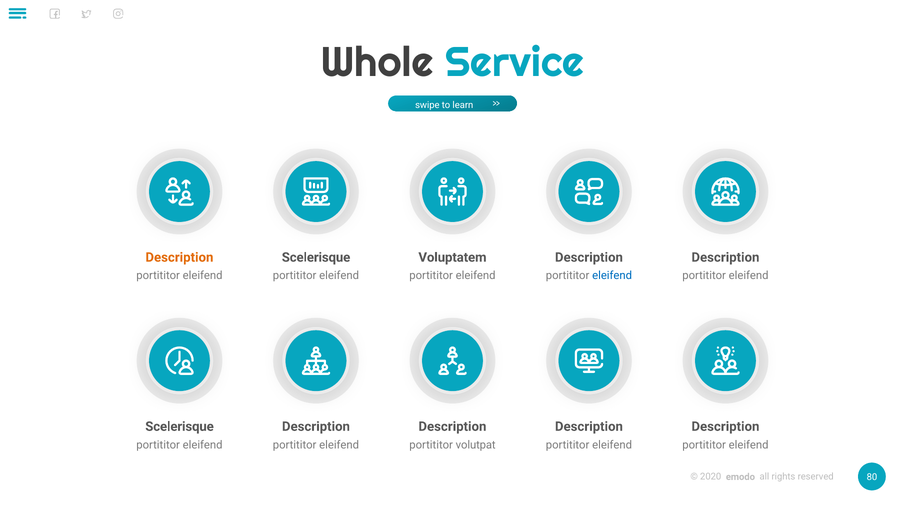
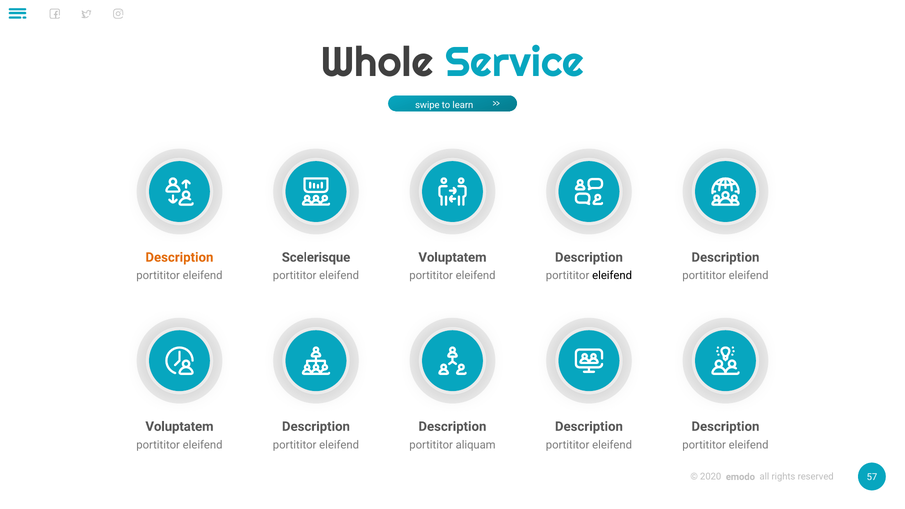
eleifend at (612, 276) colour: blue -> black
Scelerisque at (179, 426): Scelerisque -> Voluptatem
volutpat: volutpat -> aliquam
80: 80 -> 57
